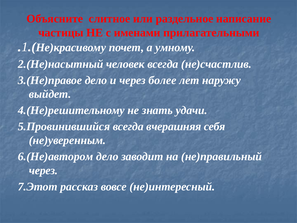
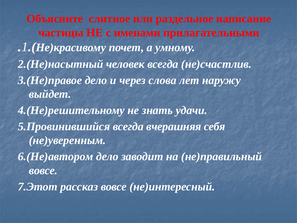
более: более -> слова
через at (43, 170): через -> вовсе
